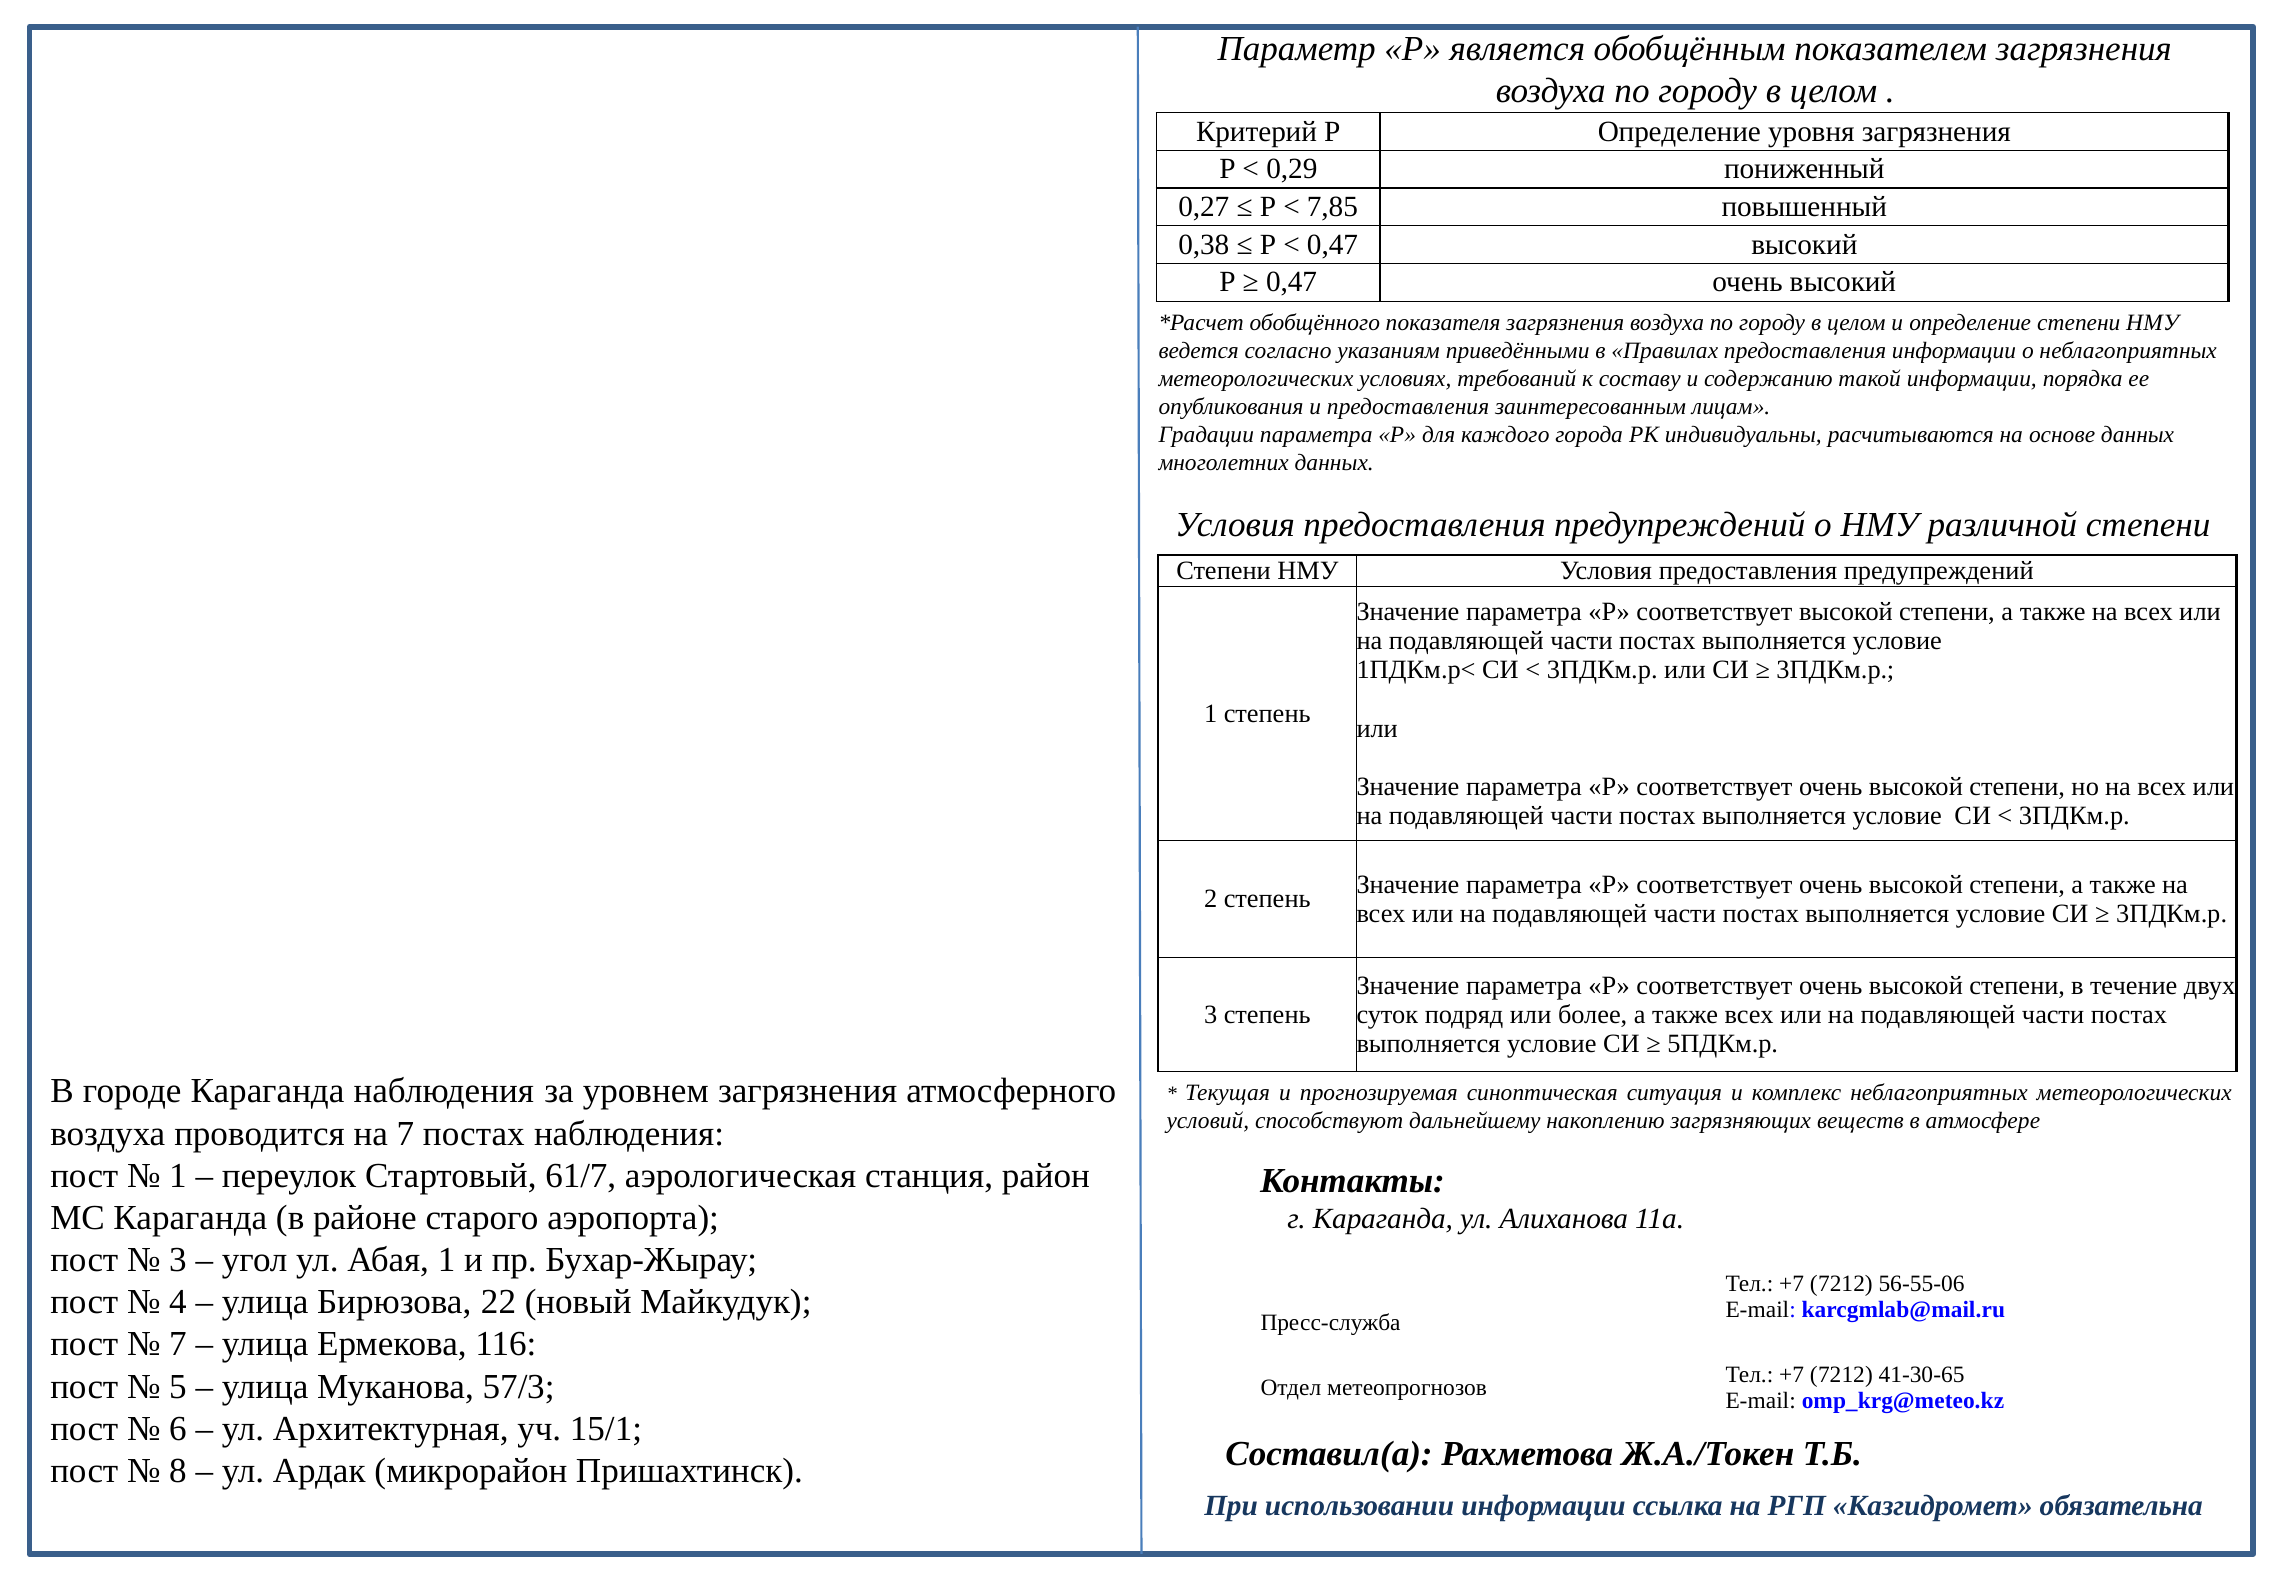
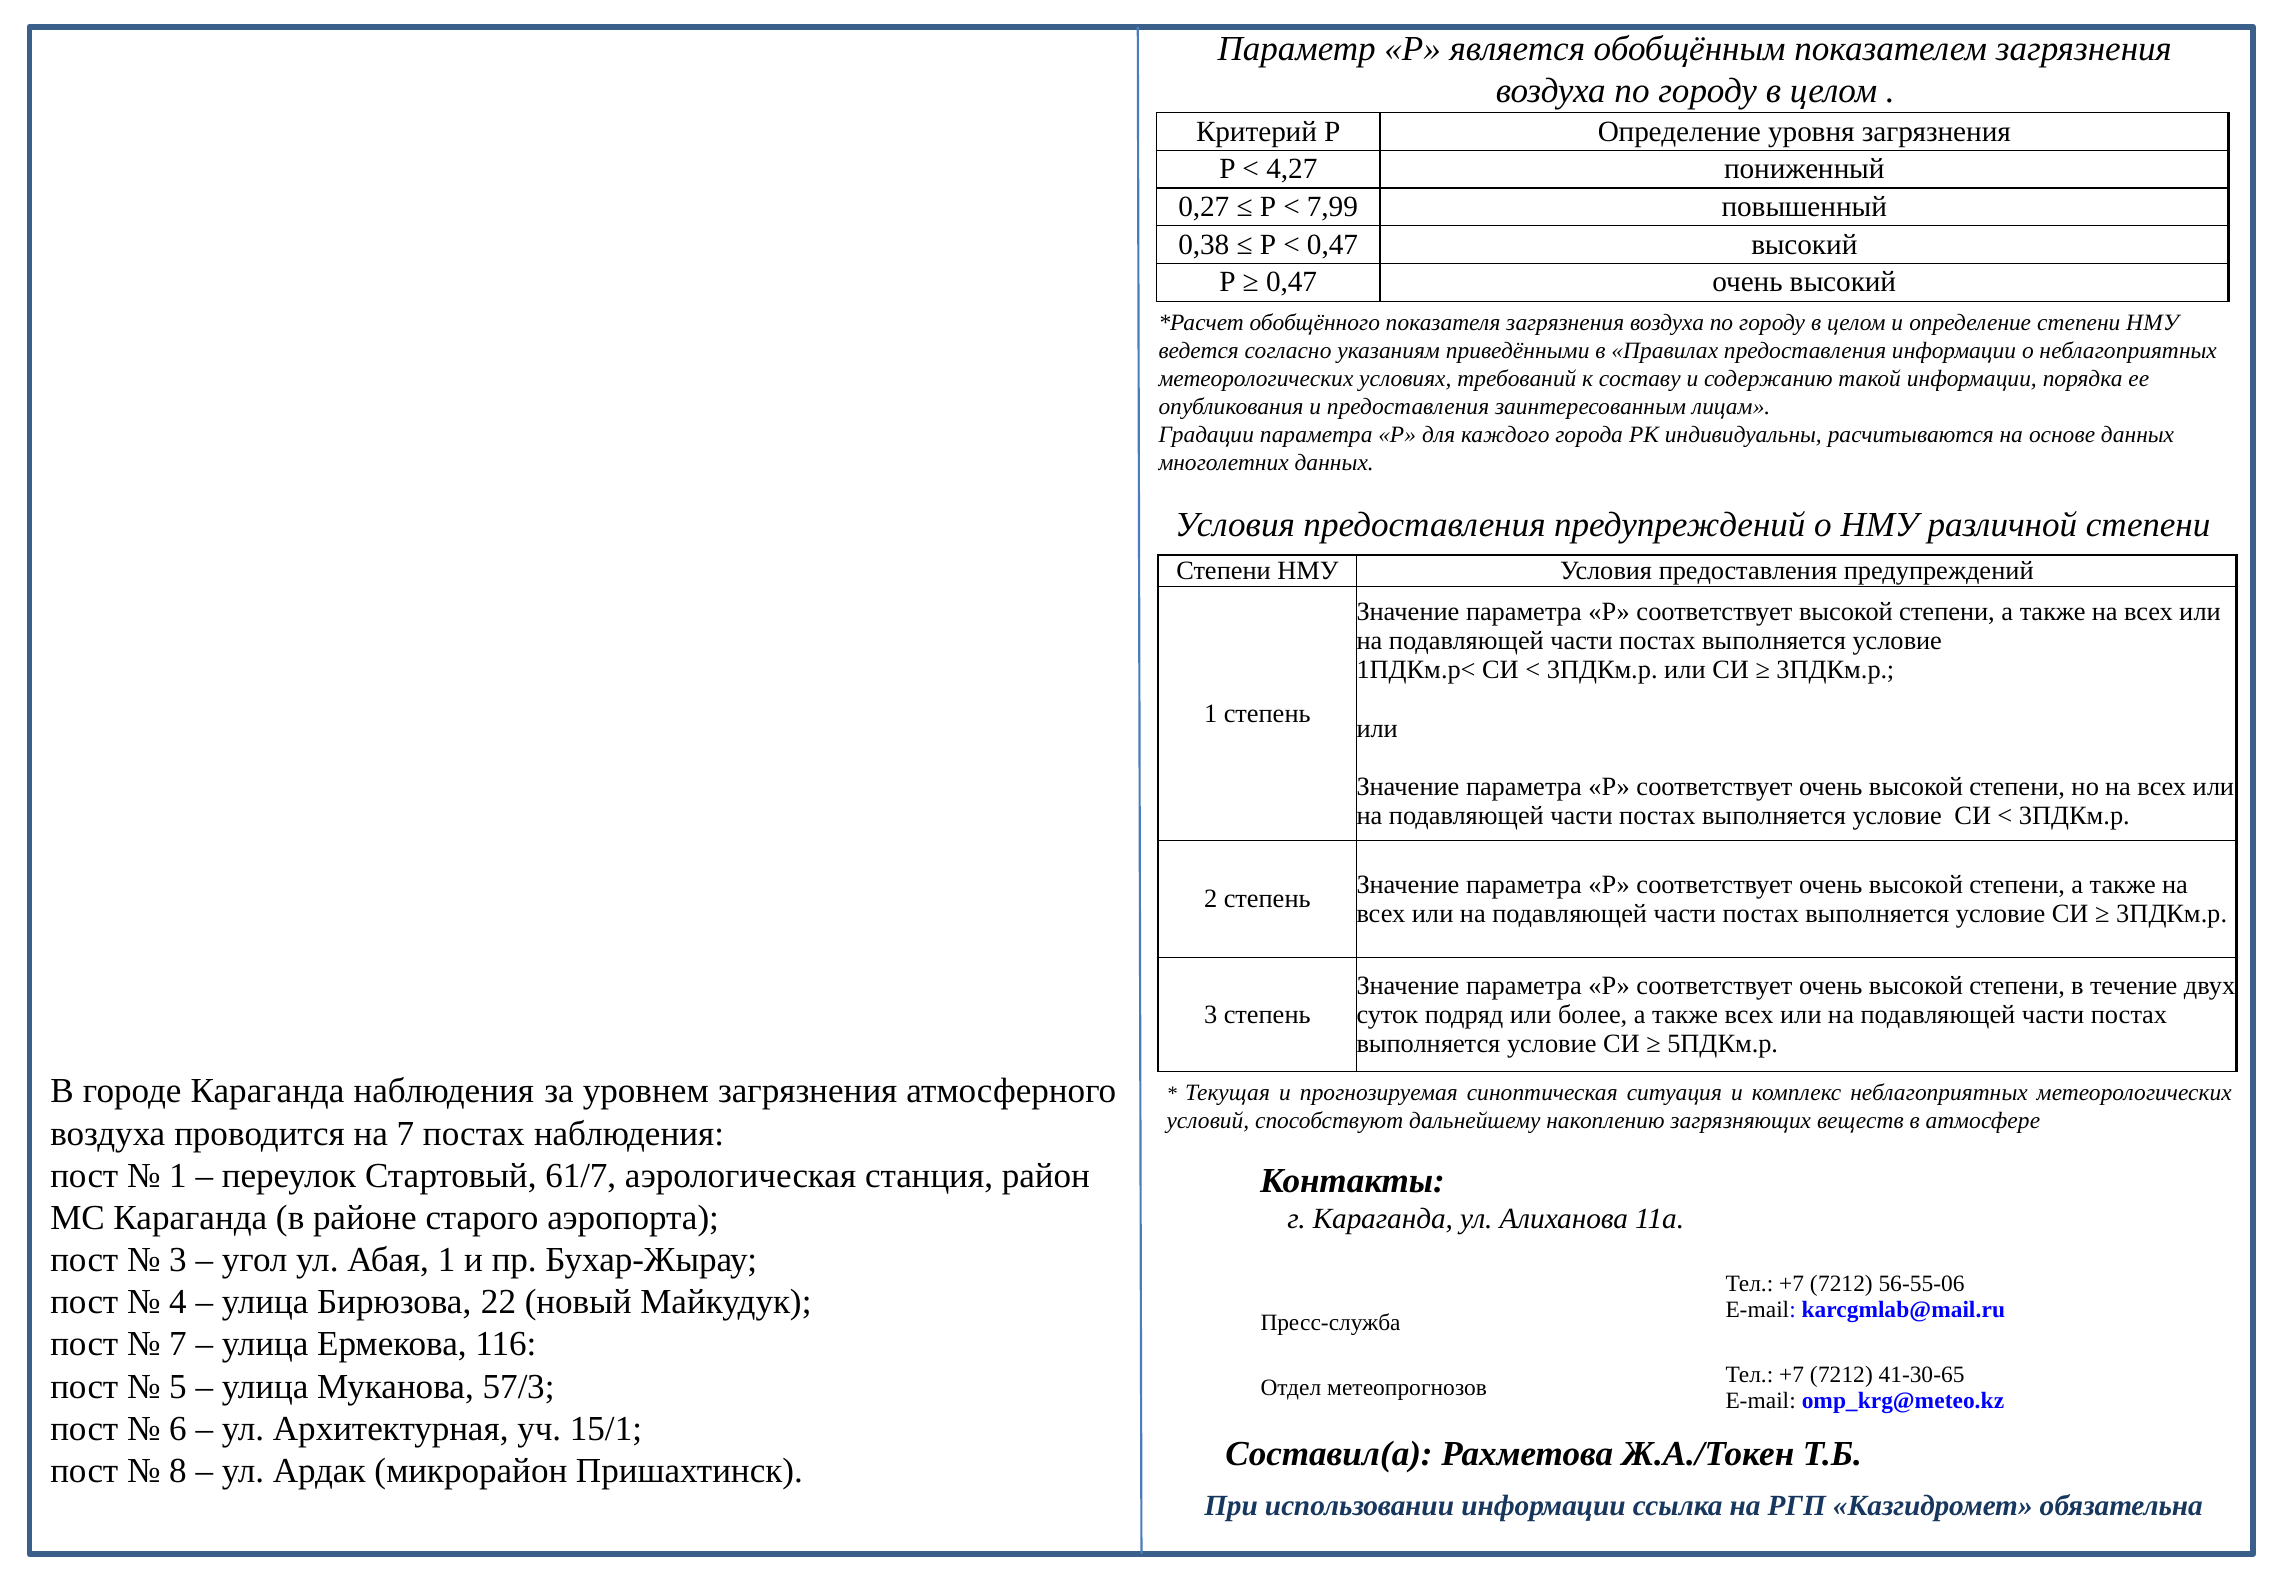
0,29: 0,29 -> 4,27
7,85: 7,85 -> 7,99
